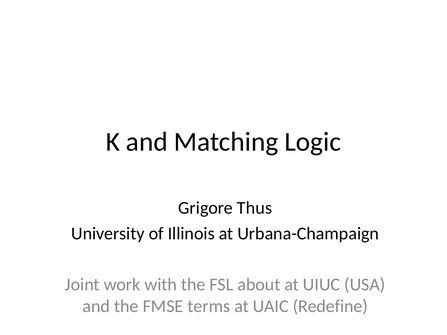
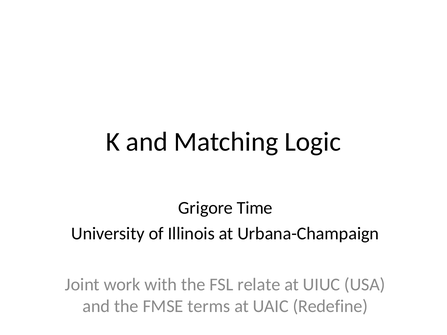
Thus: Thus -> Time
about: about -> relate
